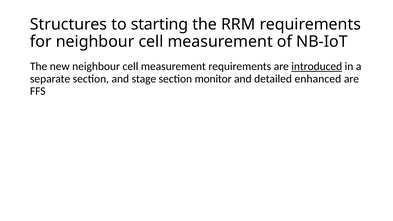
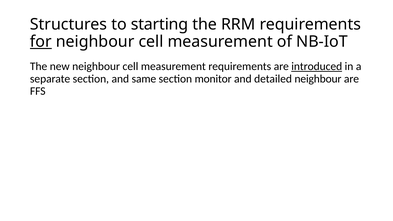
for underline: none -> present
stage: stage -> same
detailed enhanced: enhanced -> neighbour
